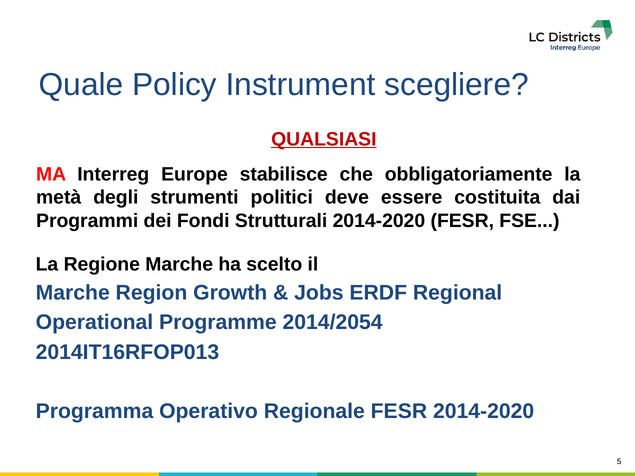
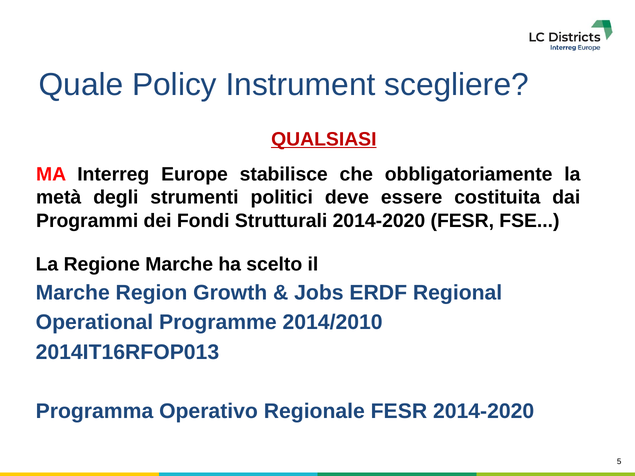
2014/2054: 2014/2054 -> 2014/2010
